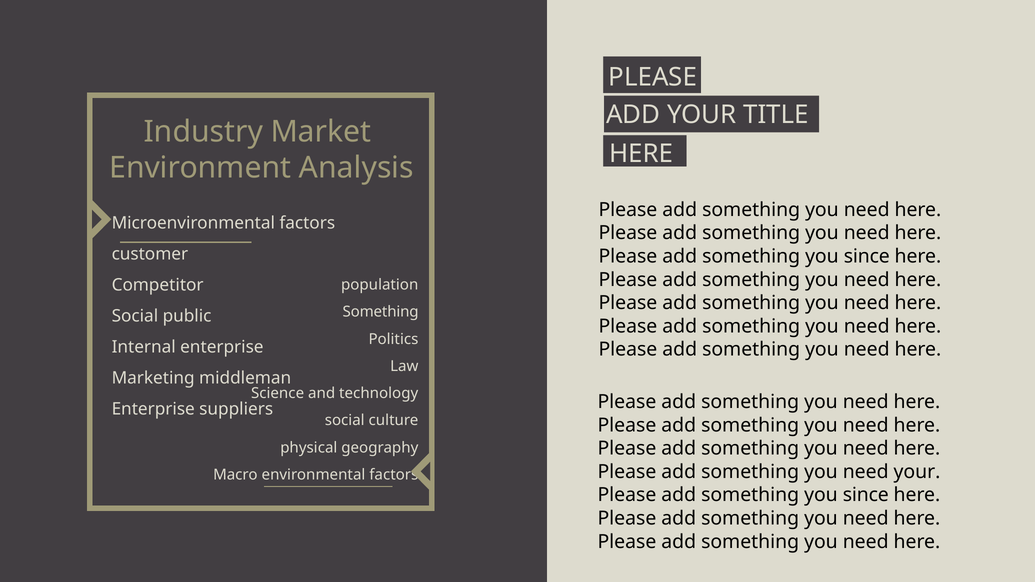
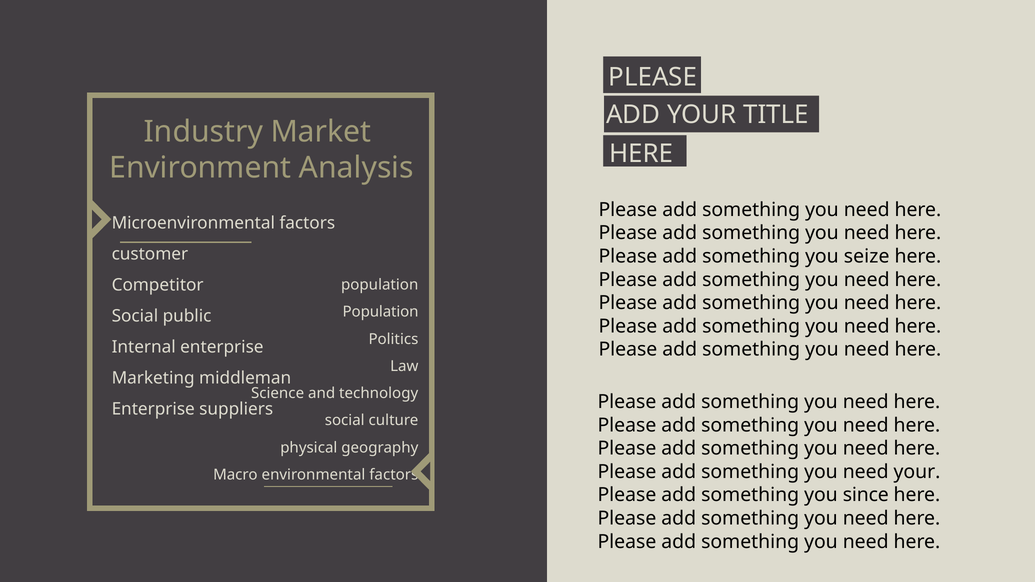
since at (867, 256): since -> seize
Something at (381, 312): Something -> Population
